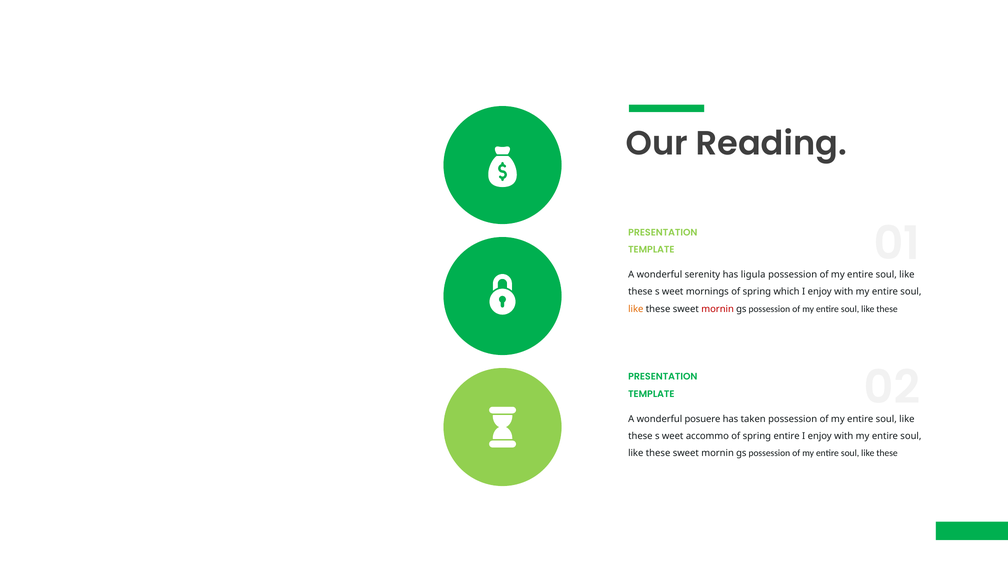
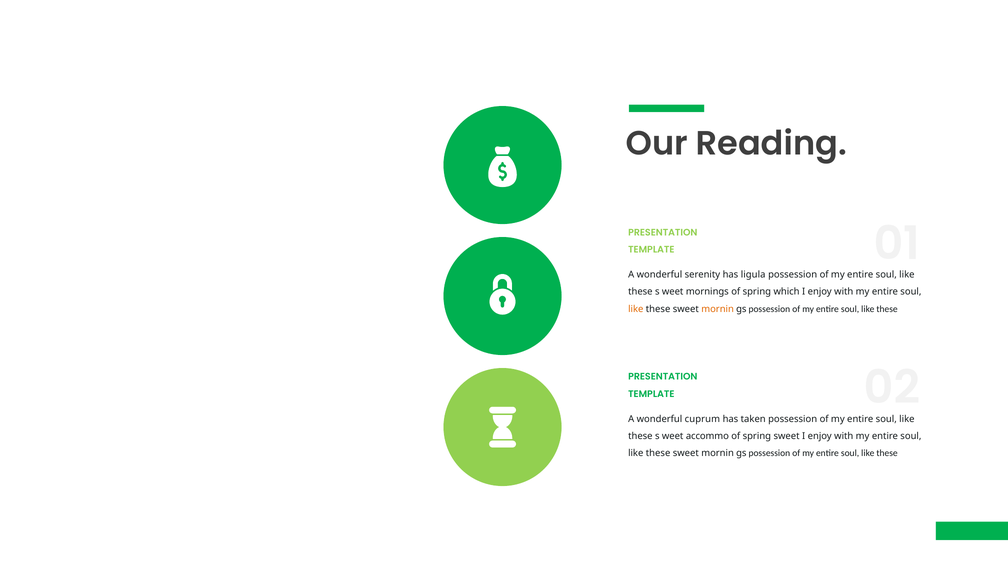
mornin at (718, 309) colour: red -> orange
posuere: posuere -> cuprum
spring entire: entire -> sweet
